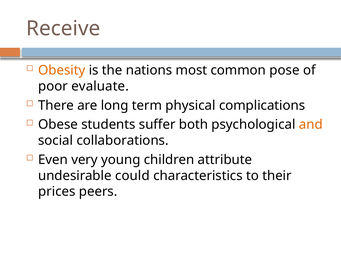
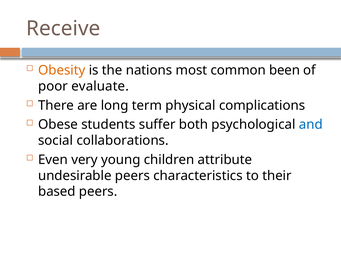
pose: pose -> been
and colour: orange -> blue
undesirable could: could -> peers
prices: prices -> based
